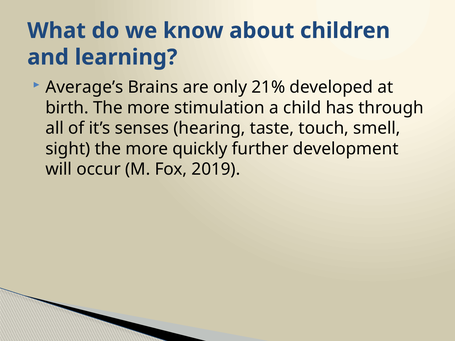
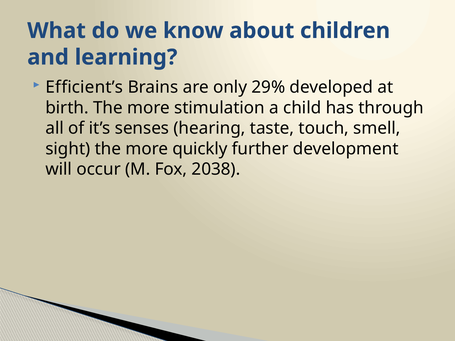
Average’s: Average’s -> Efficient’s
21%: 21% -> 29%
2019: 2019 -> 2038
